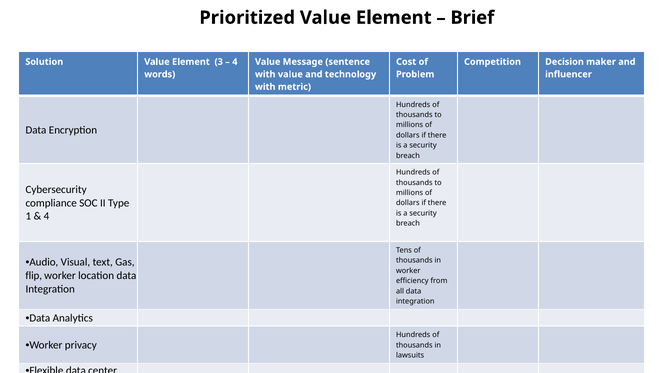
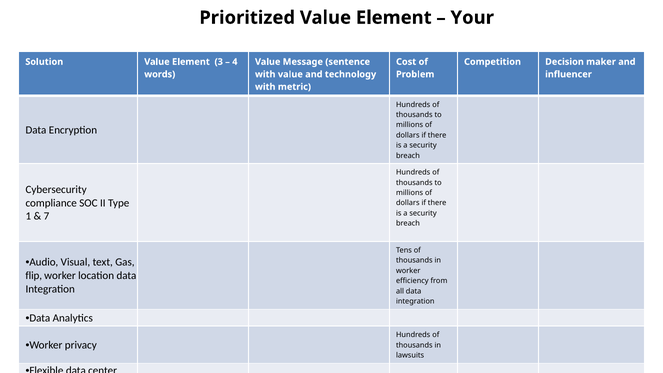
Brief: Brief -> Your
4 at (46, 216): 4 -> 7
